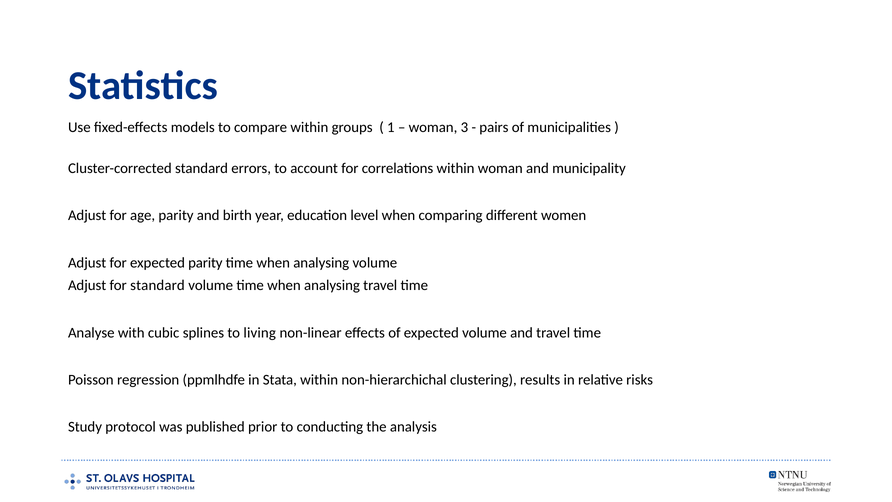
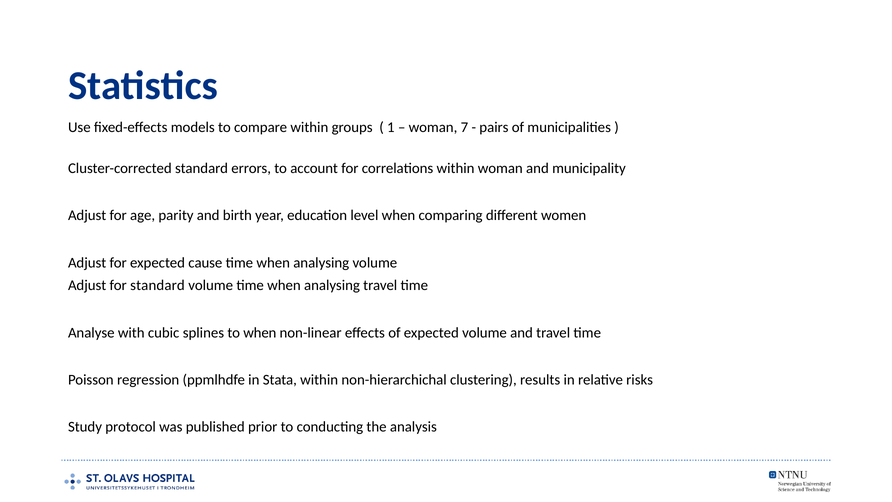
3: 3 -> 7
expected parity: parity -> cause
to living: living -> when
